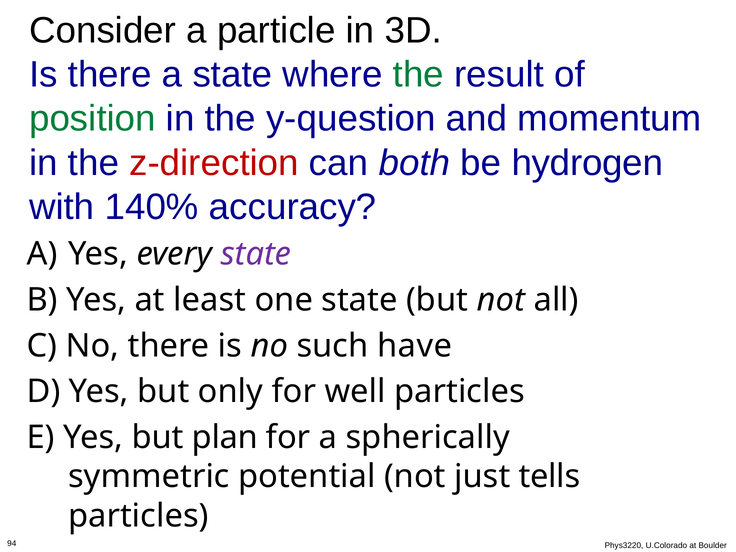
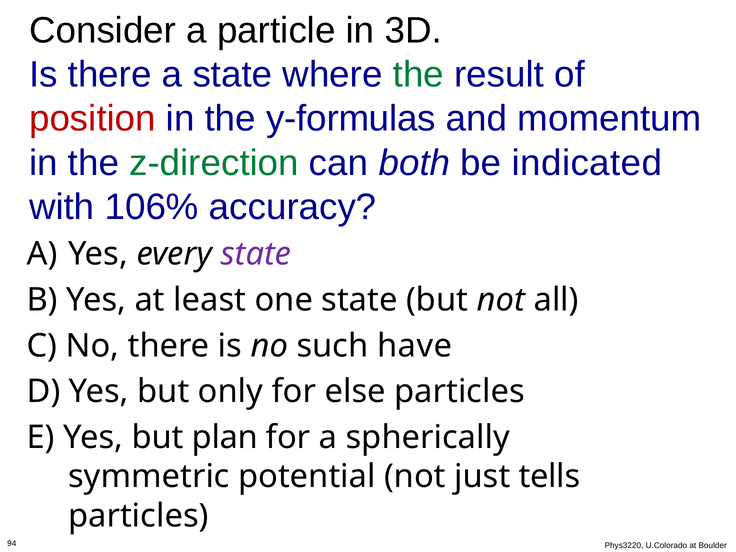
position colour: green -> red
y-question: y-question -> y-formulas
z-direction colour: red -> green
hydrogen: hydrogen -> indicated
140%: 140% -> 106%
well: well -> else
